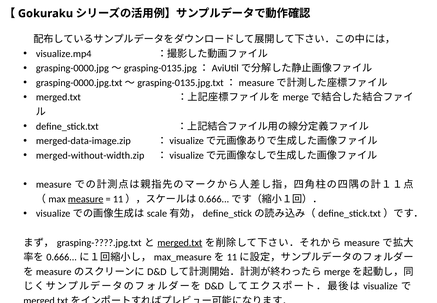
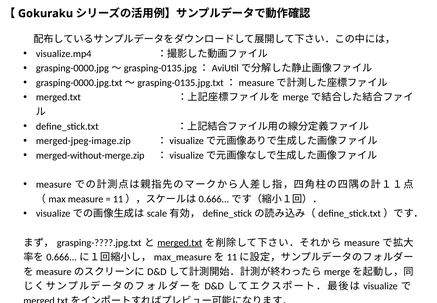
merged-data-image.zip: merged-data-image.zip -> merged-jpeg-image.zip
merged-without-width.zip: merged-without-width.zip -> merged-without-merge.zip
measure at (86, 199) underline: present -> none
